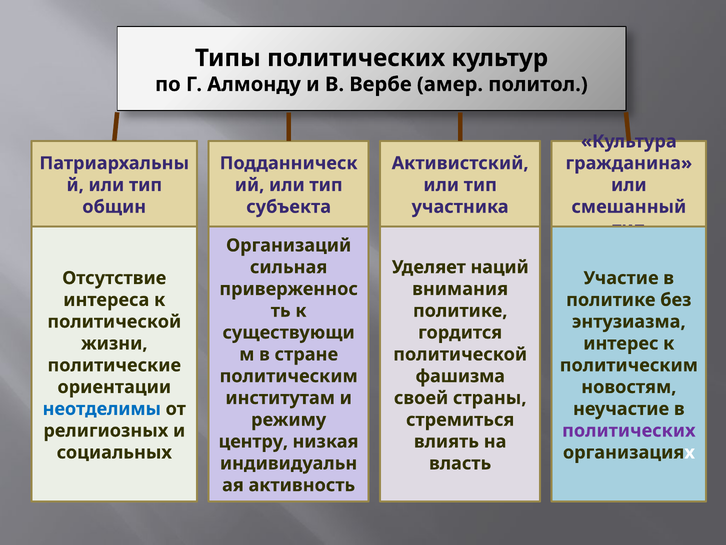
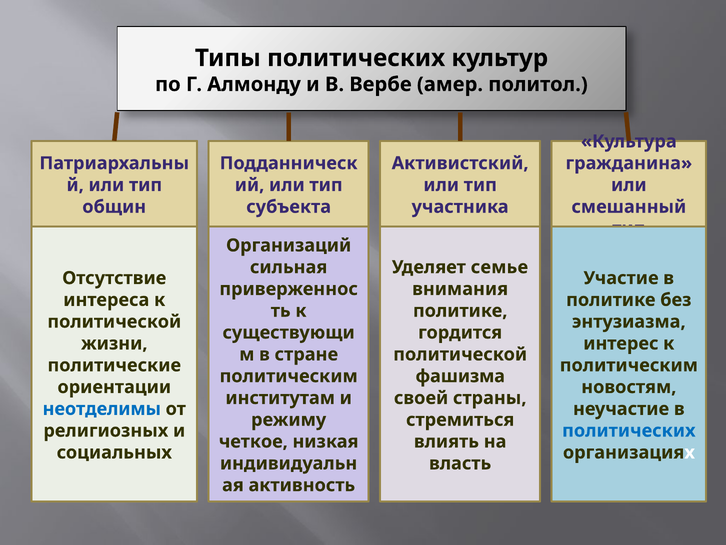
наций: наций -> семье
политических at (629, 430) colour: purple -> blue
центру: центру -> четкое
